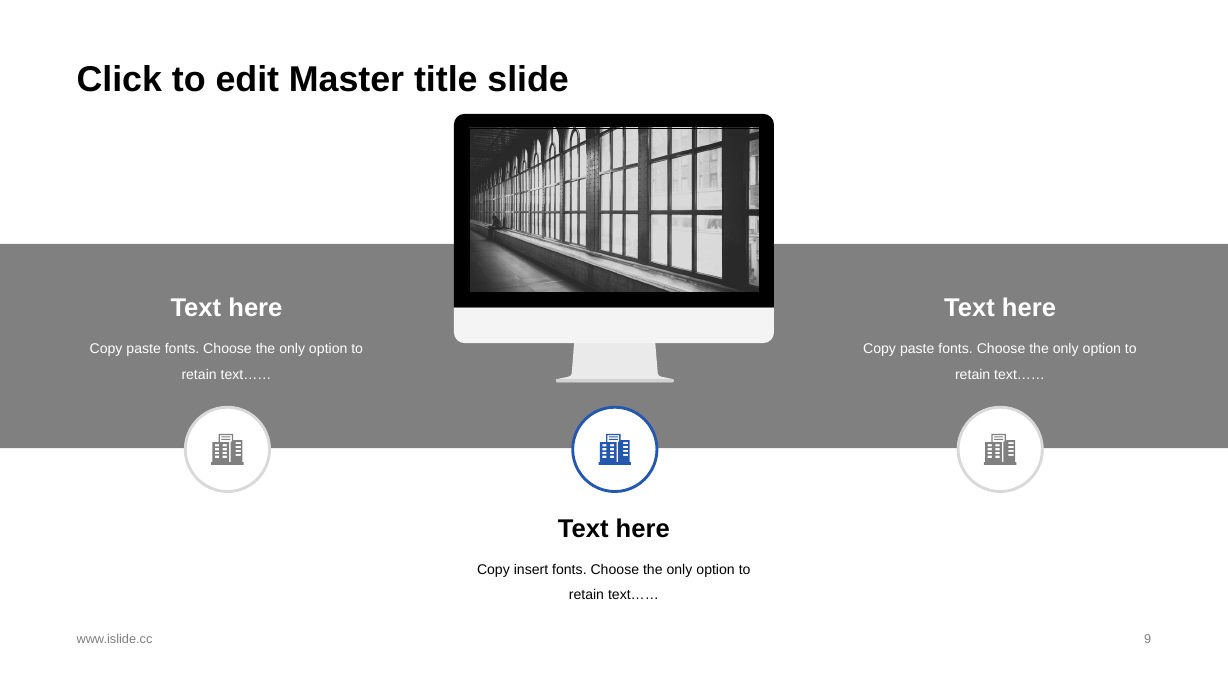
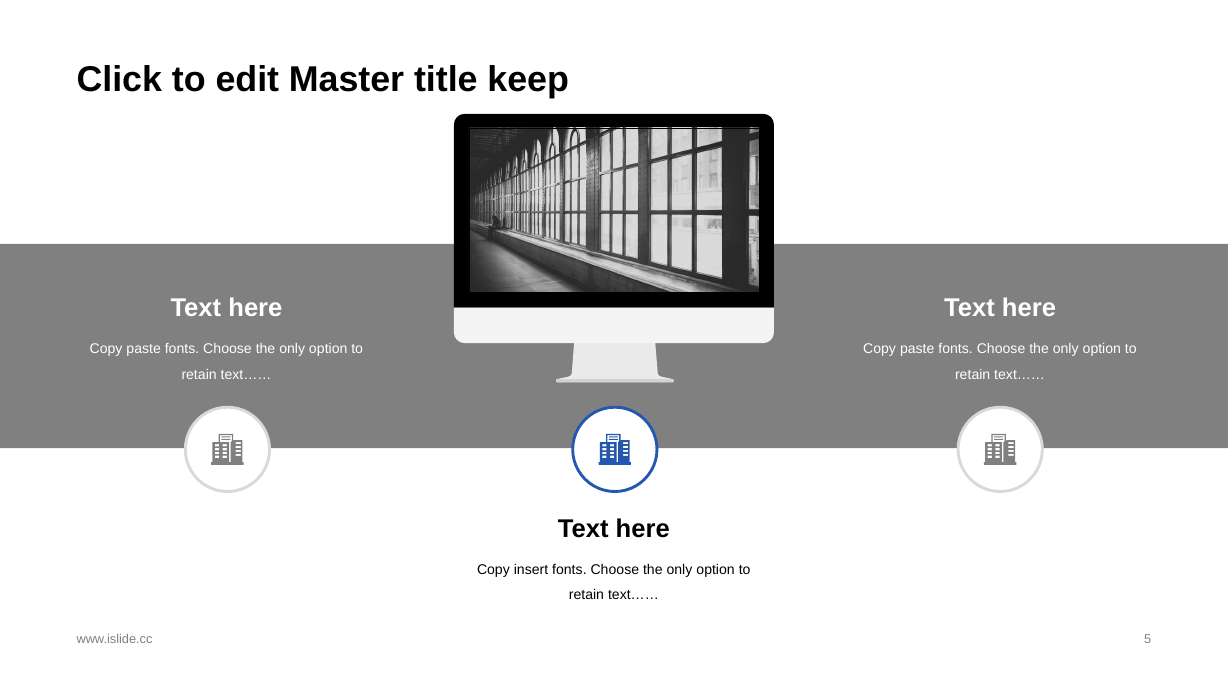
slide: slide -> keep
9: 9 -> 5
